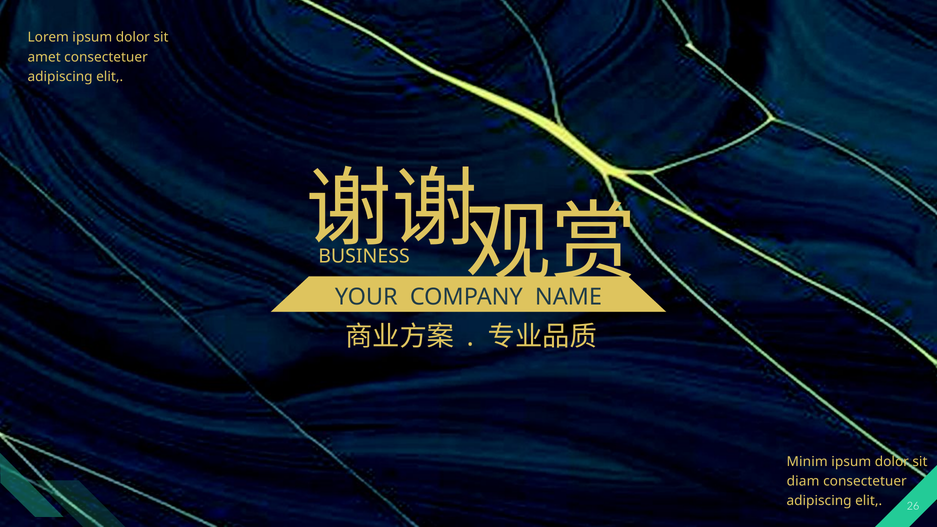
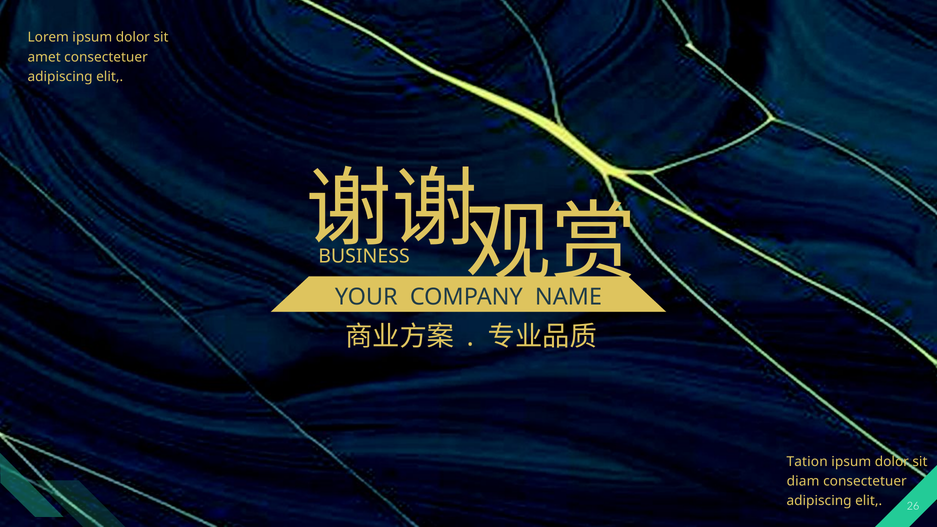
Minim: Minim -> Tation
